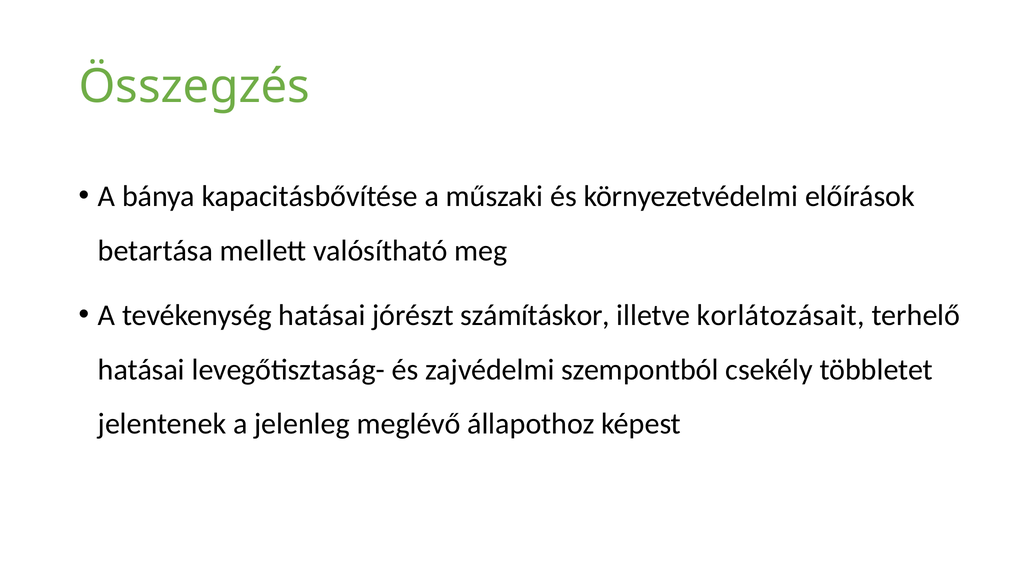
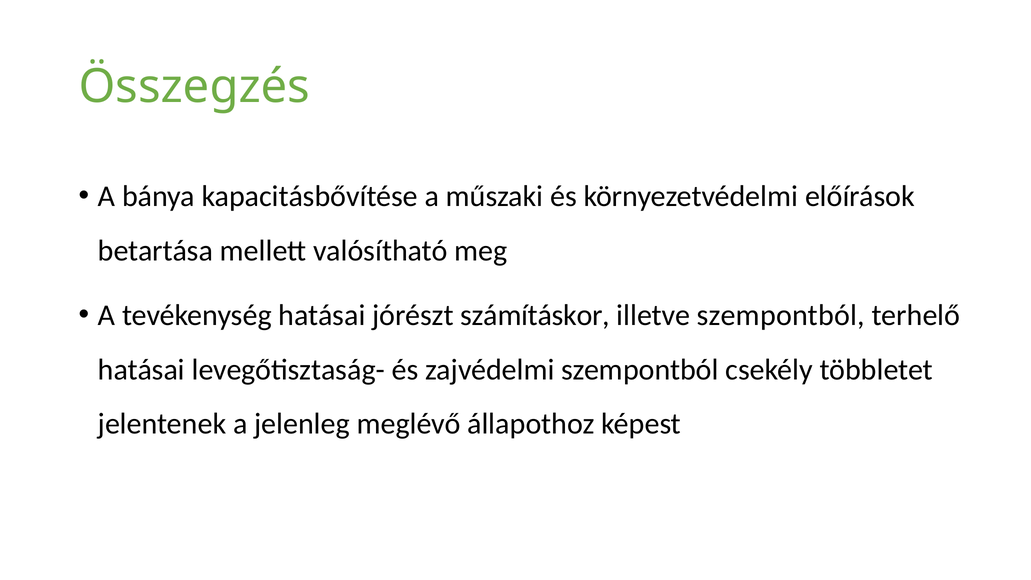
illetve korlátozásait: korlátozásait -> szempontból
